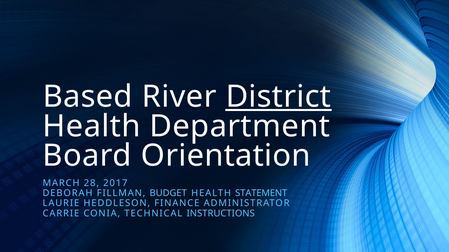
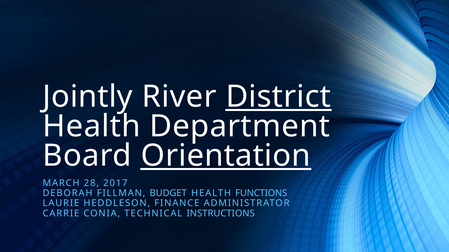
Based: Based -> Jointly
Orientation underline: none -> present
STATEMENT: STATEMENT -> FUNCTIONS
